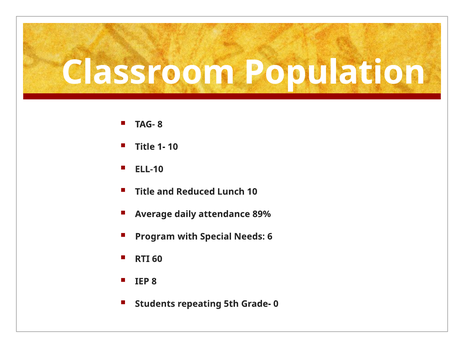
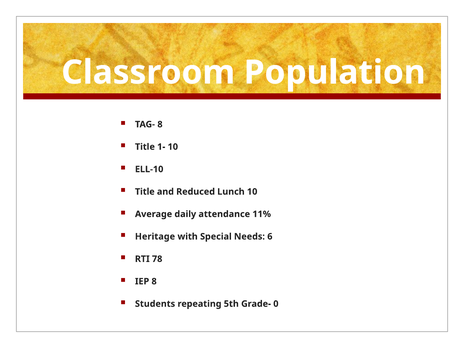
89%: 89% -> 11%
Program: Program -> Heritage
60: 60 -> 78
